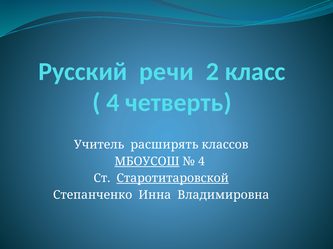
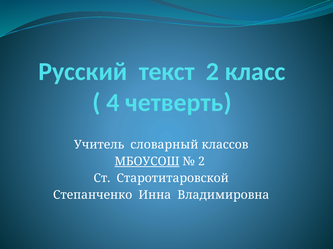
речи: речи -> текст
расширять: расширять -> словарный
4 at (201, 162): 4 -> 2
Старотитаровской underline: present -> none
